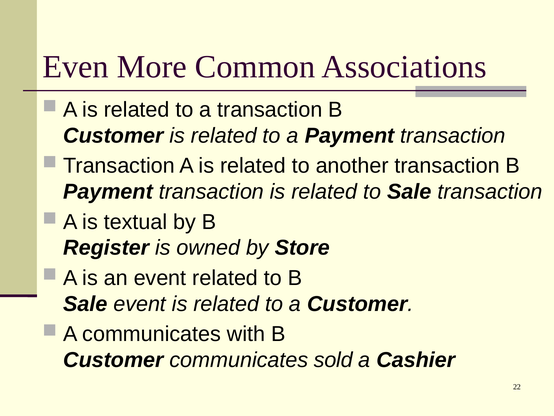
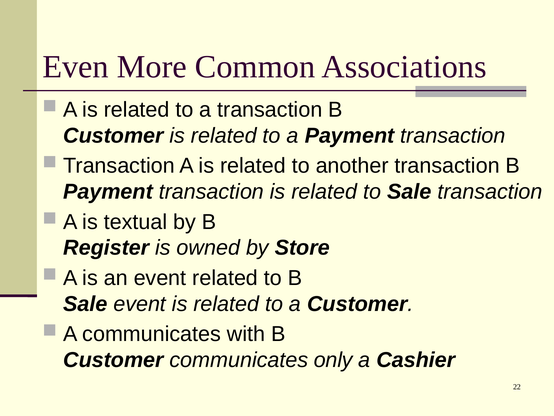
sold: sold -> only
